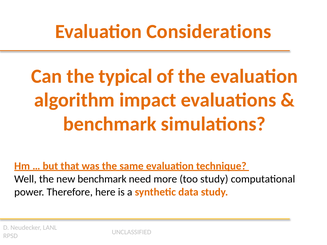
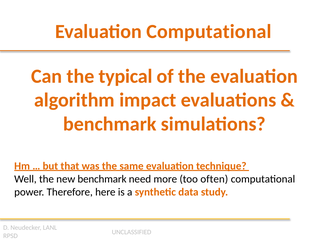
Evaluation Considerations: Considerations -> Computational
too study: study -> often
